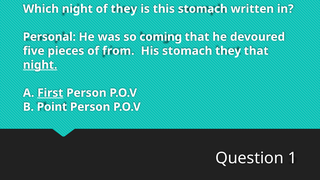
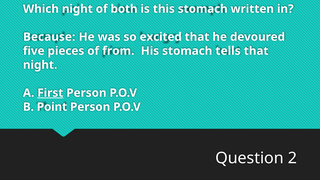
of they: they -> both
Personal: Personal -> Because
coming: coming -> excited
stomach they: they -> tells
night at (40, 65) underline: present -> none
1: 1 -> 2
